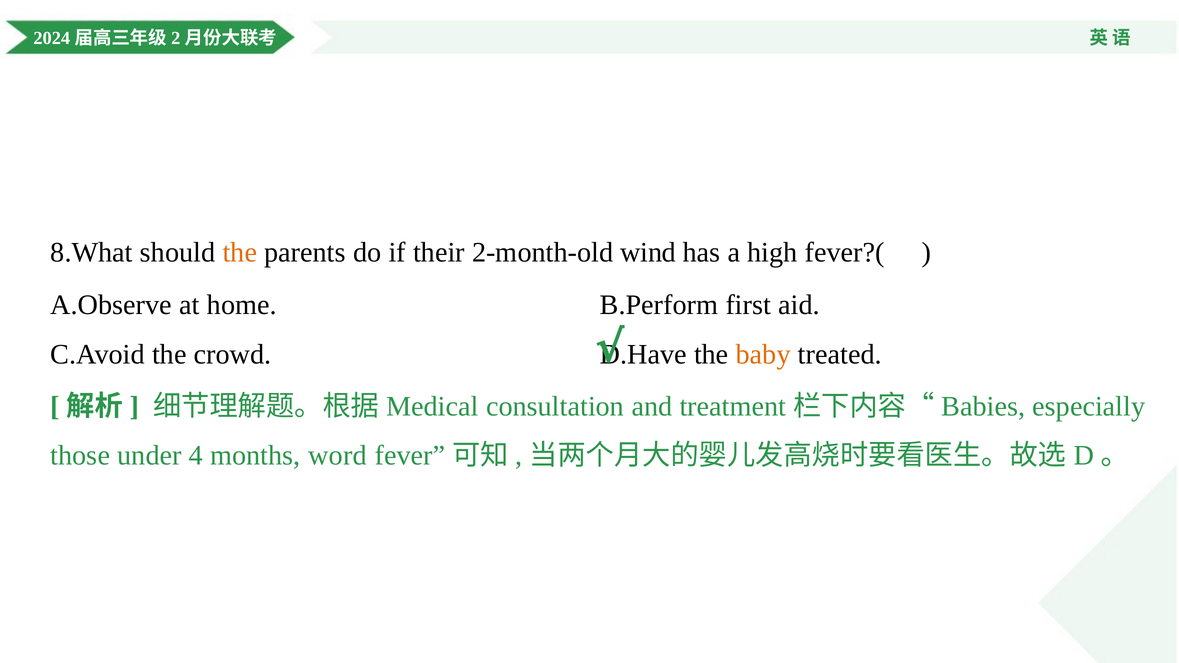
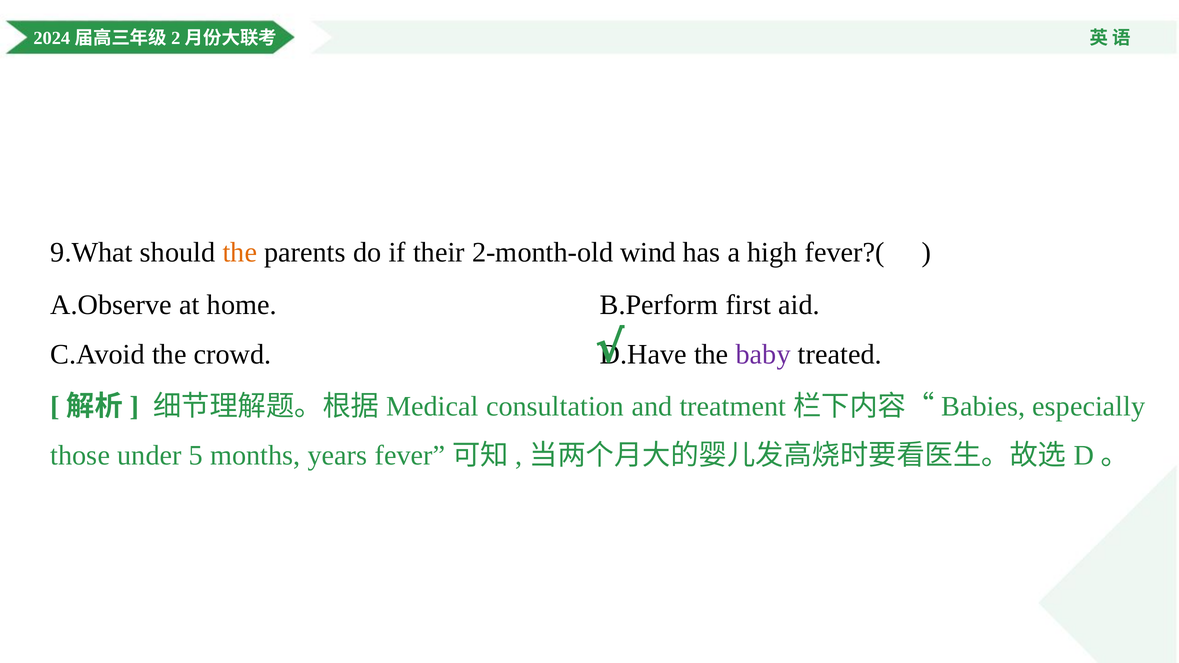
8.What: 8.What -> 9.What
baby colour: orange -> purple
4: 4 -> 5
word: word -> years
